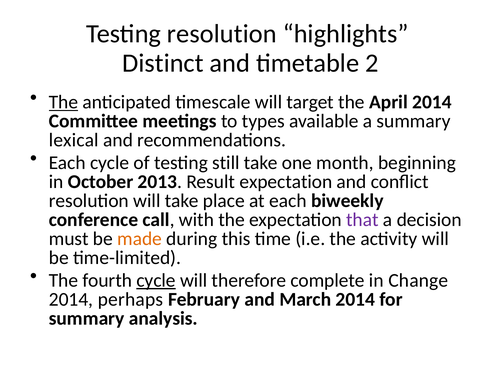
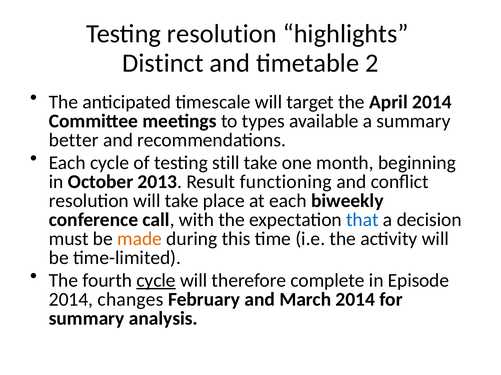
The at (64, 102) underline: present -> none
lexical: lexical -> better
Result expectation: expectation -> functioning
that colour: purple -> blue
Change: Change -> Episode
perhaps: perhaps -> changes
